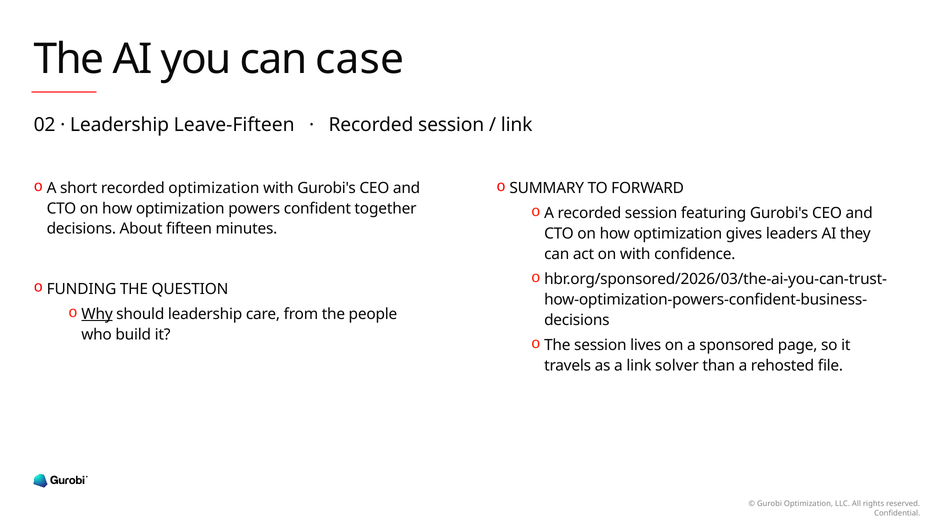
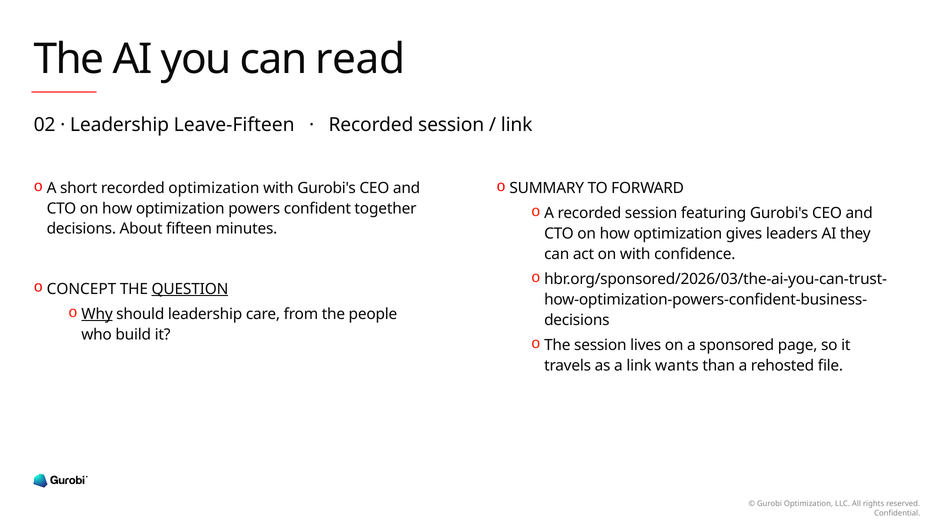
case: case -> read
FUNDING: FUNDING -> CONCEPT
QUESTION underline: none -> present
solver: solver -> wants
